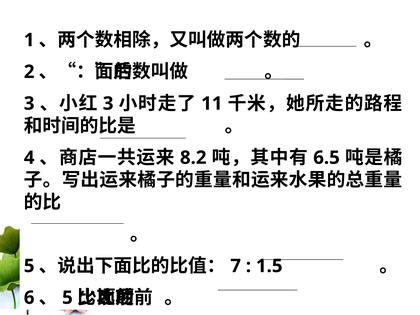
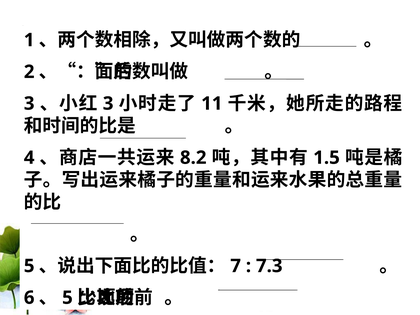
6.5: 6.5 -> 1.5
1.5: 1.5 -> 7.3
